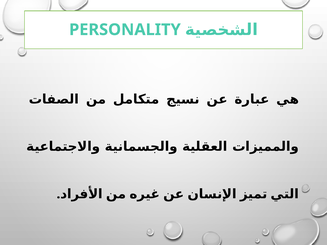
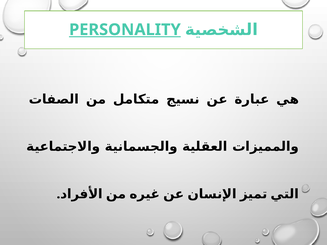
PERSONALITY underline: none -> present
